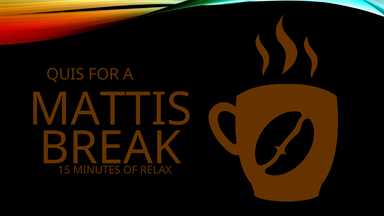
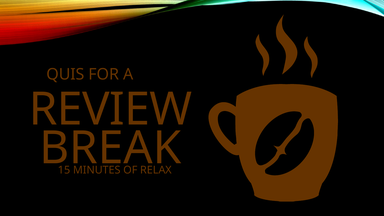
MATTIS: MATTIS -> REVIEW
